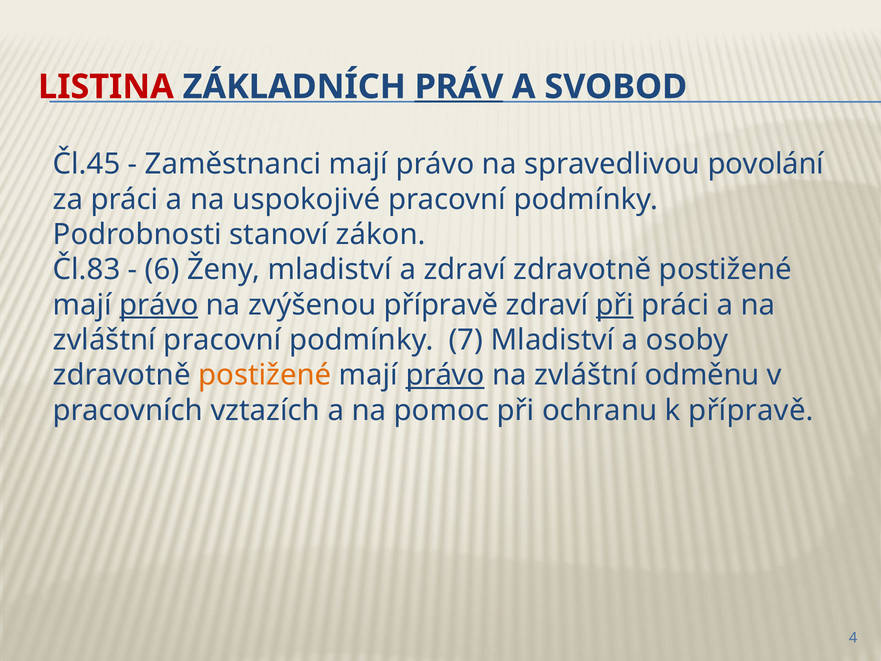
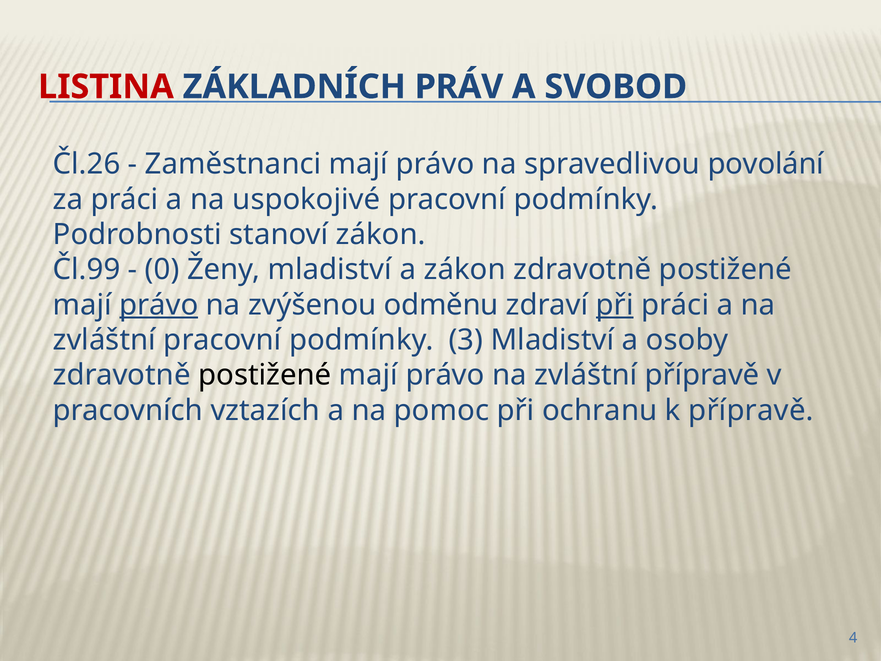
PRÁV underline: present -> none
Čl.45: Čl.45 -> Čl.26
Čl.83: Čl.83 -> Čl.99
6: 6 -> 0
a zdraví: zdraví -> zákon
zvýšenou přípravě: přípravě -> odměnu
7: 7 -> 3
postižené at (265, 375) colour: orange -> black
právo at (445, 375) underline: present -> none
zvláštní odměnu: odměnu -> přípravě
